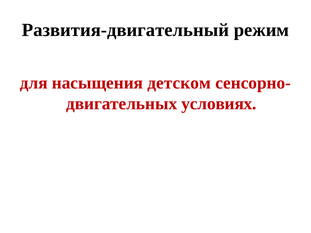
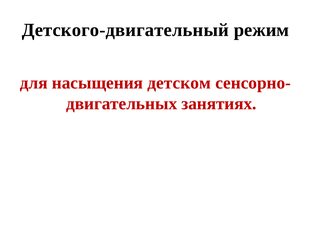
Развития-двигательный: Развития-двигательный -> Детского-двигательный
условиях: условиях -> занятиях
